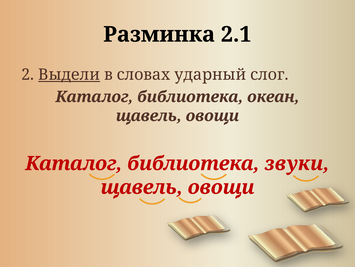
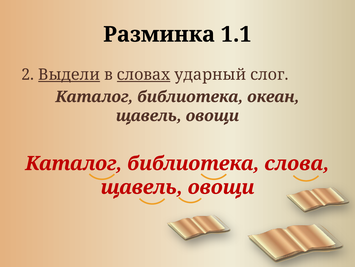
2.1: 2.1 -> 1.1
словах underline: none -> present
звуки: звуки -> слова
